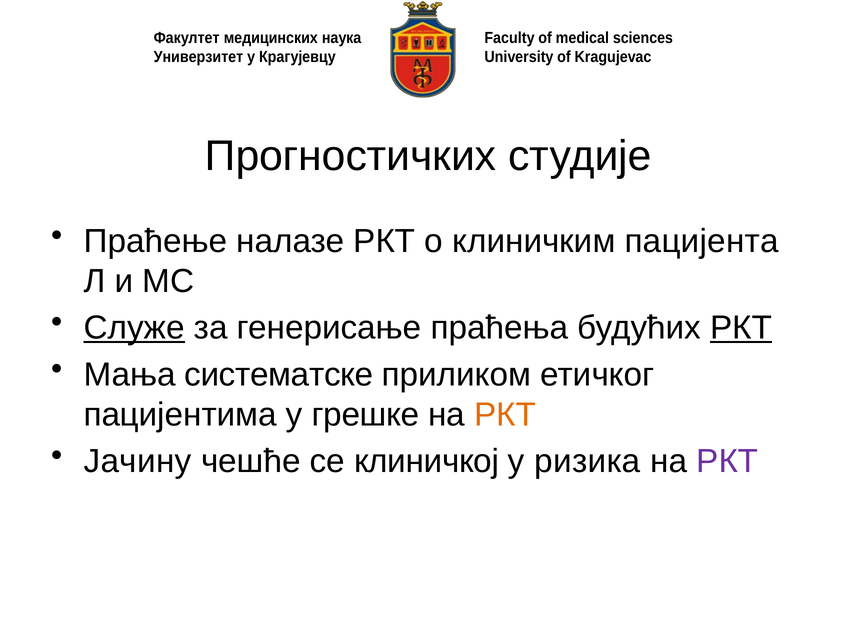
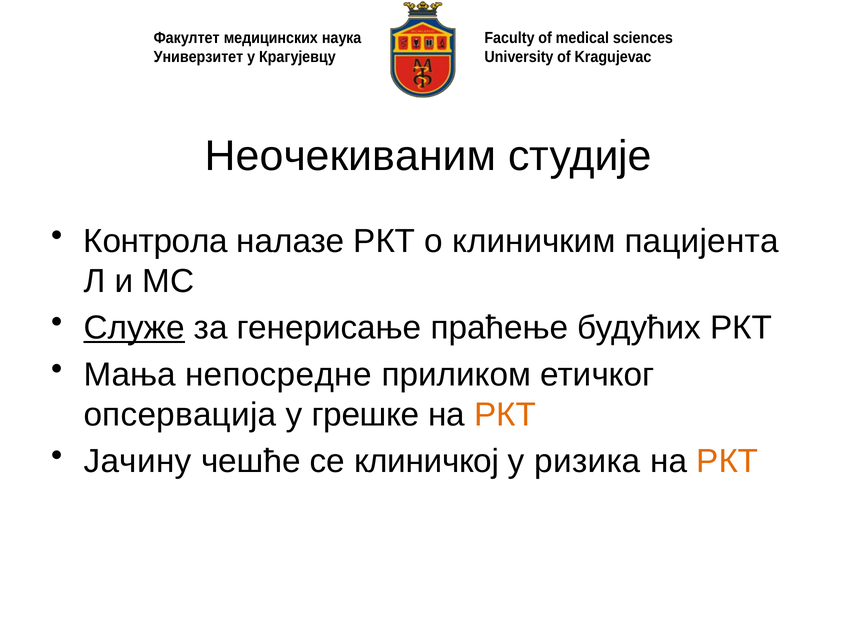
Прогностичких: Прогностичких -> Неочекиваним
Праћење: Праћење -> Контрола
праћења: праћења -> праћење
РКТ at (741, 328) underline: present -> none
систематске: систематске -> непосредне
пацијентима: пацијентима -> опсервација
РКТ at (727, 461) colour: purple -> orange
